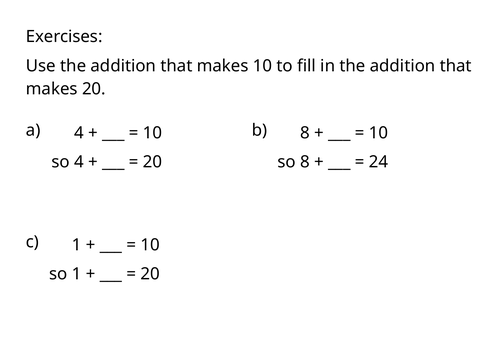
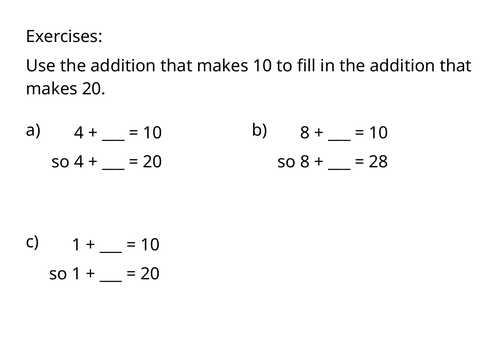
24: 24 -> 28
